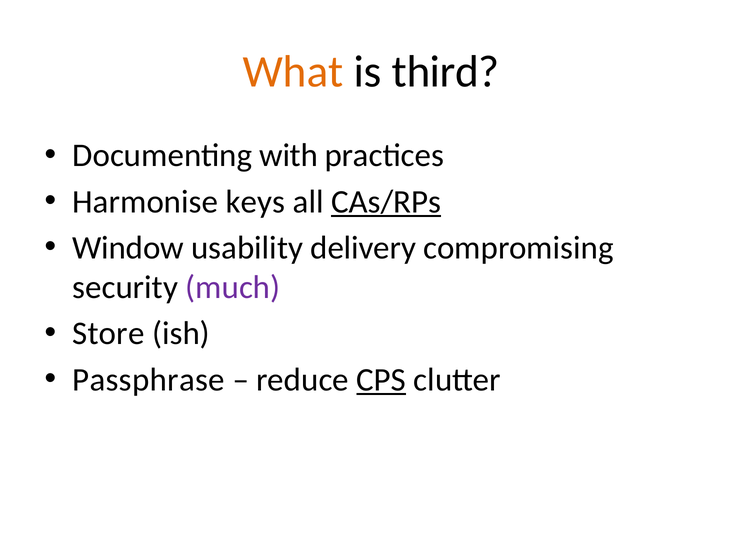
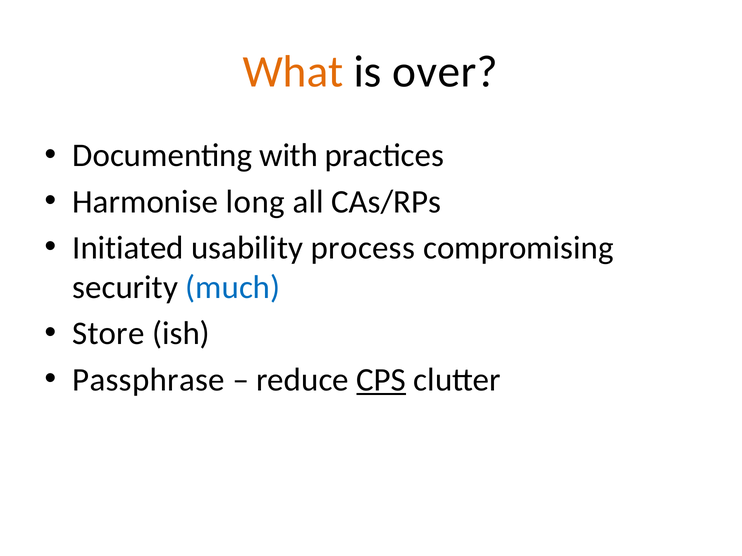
third: third -> over
keys: keys -> long
CAs/RPs underline: present -> none
Window: Window -> Initiated
delivery: delivery -> process
much colour: purple -> blue
